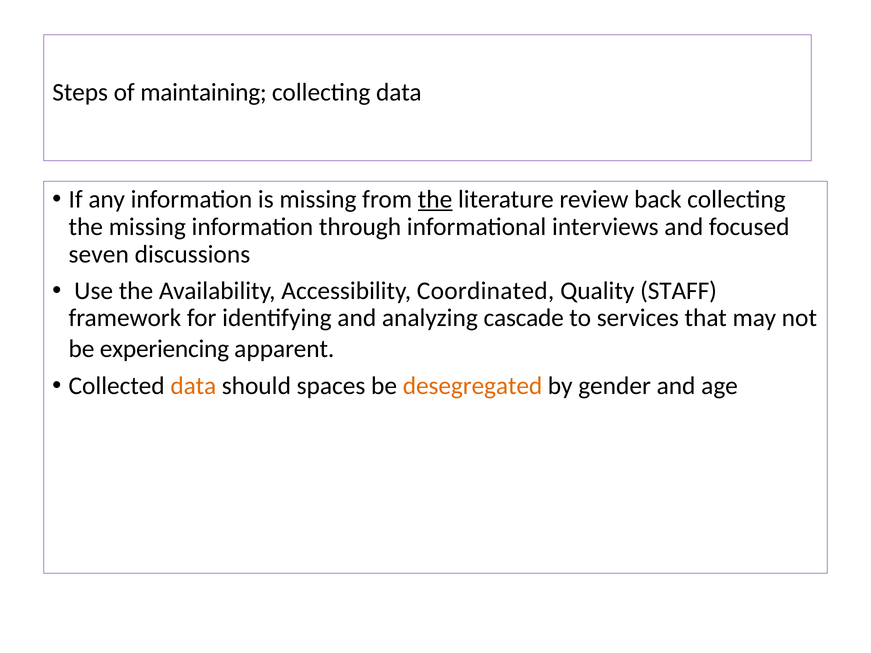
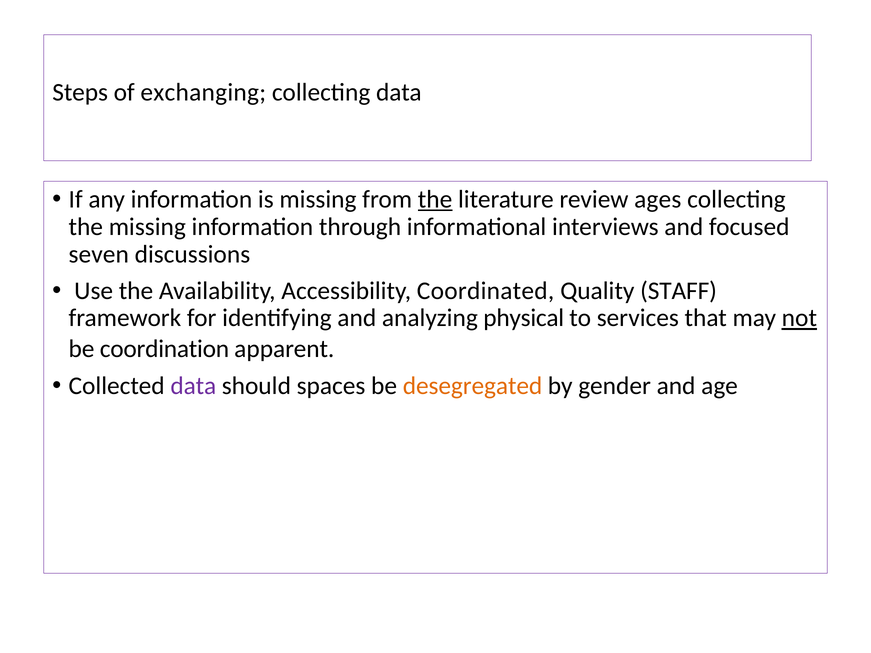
maintaining: maintaining -> exchanging
back: back -> ages
cascade: cascade -> physical
not underline: none -> present
experiencing: experiencing -> coordination
data at (193, 386) colour: orange -> purple
